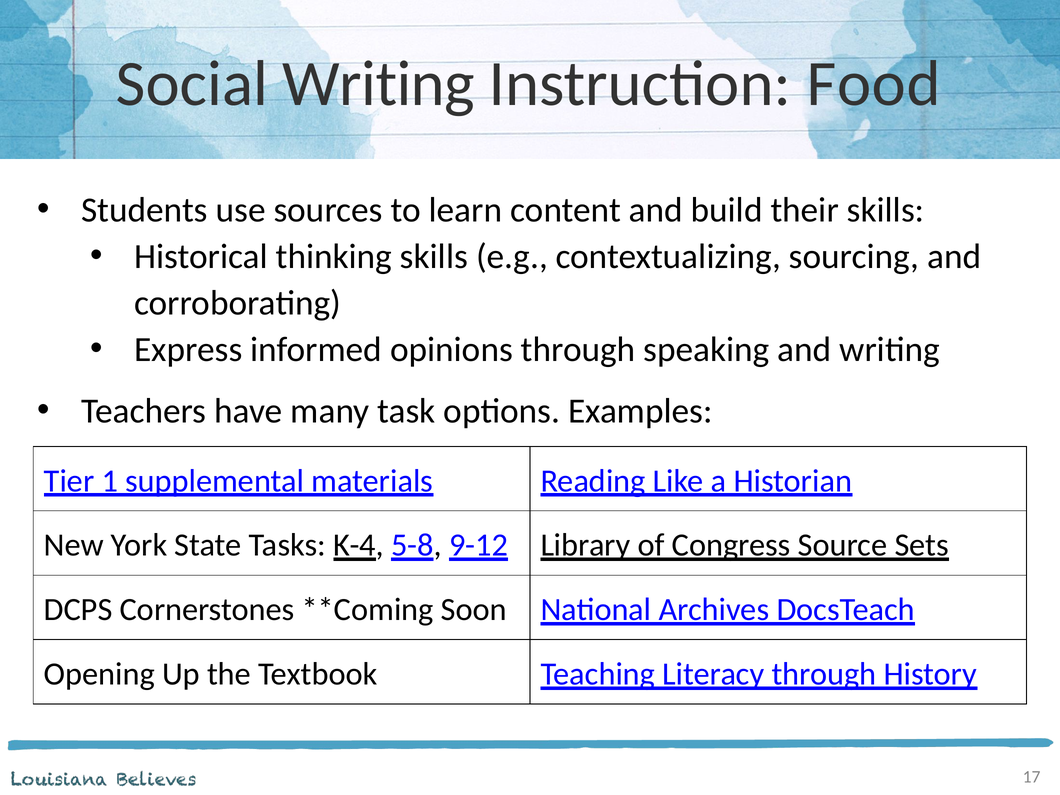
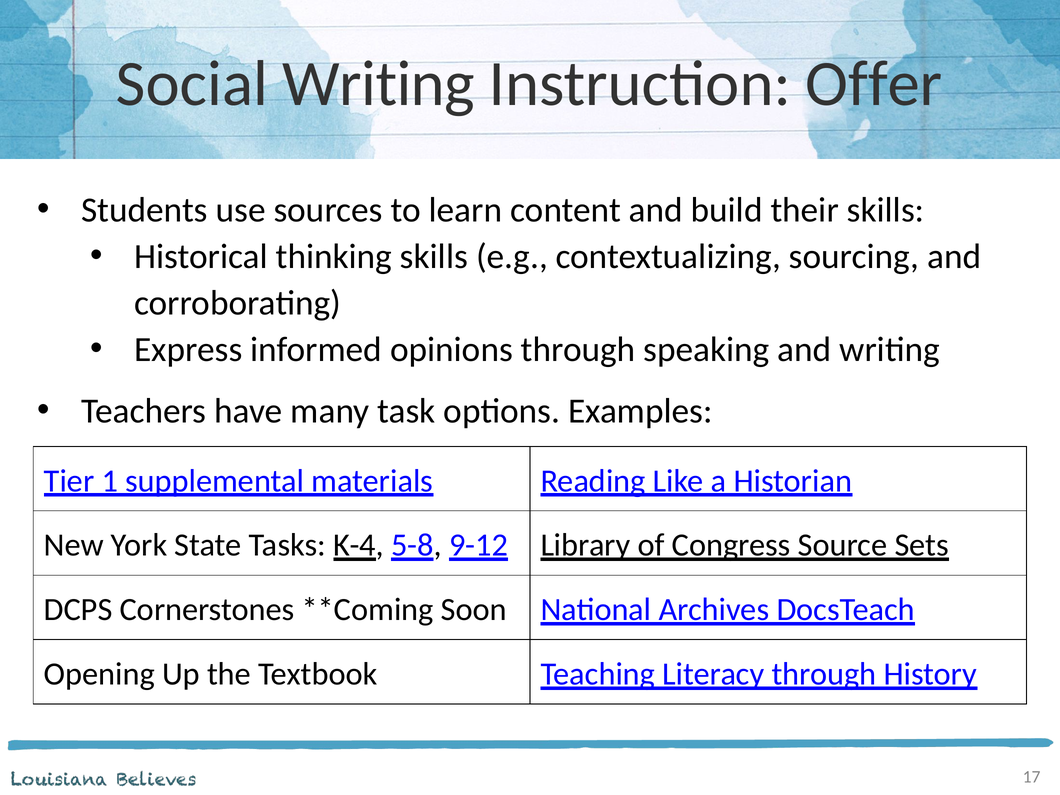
Food: Food -> Offer
